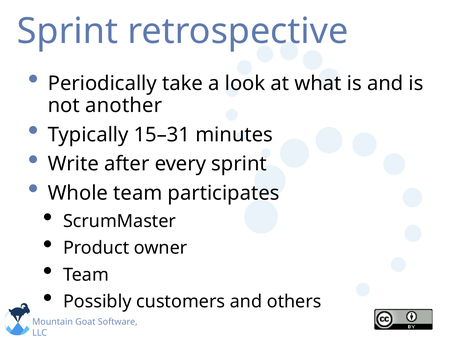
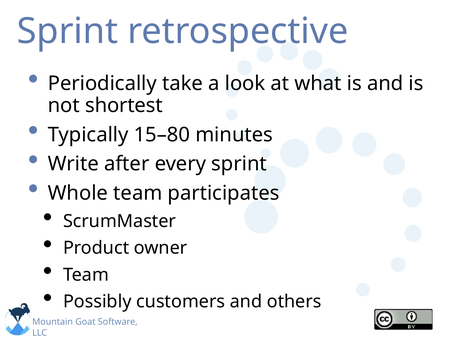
another: another -> shortest
15–31: 15–31 -> 15–80
